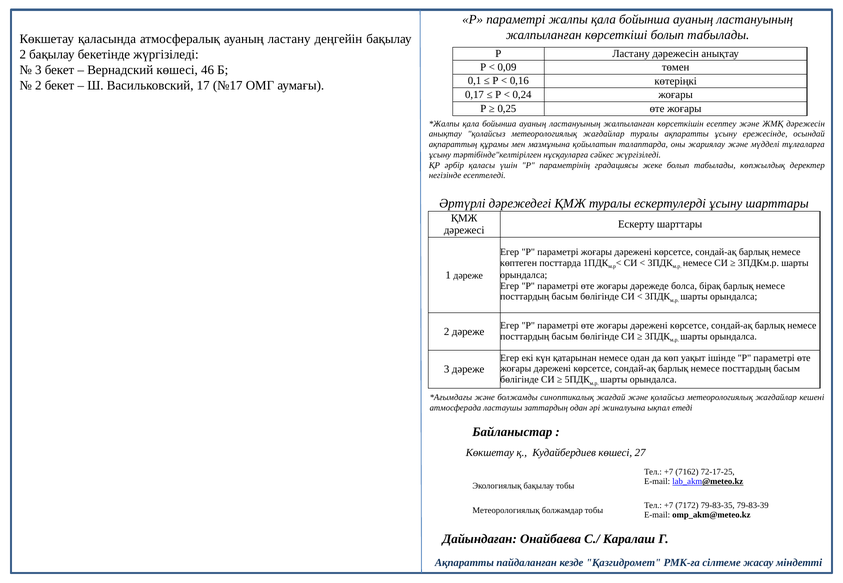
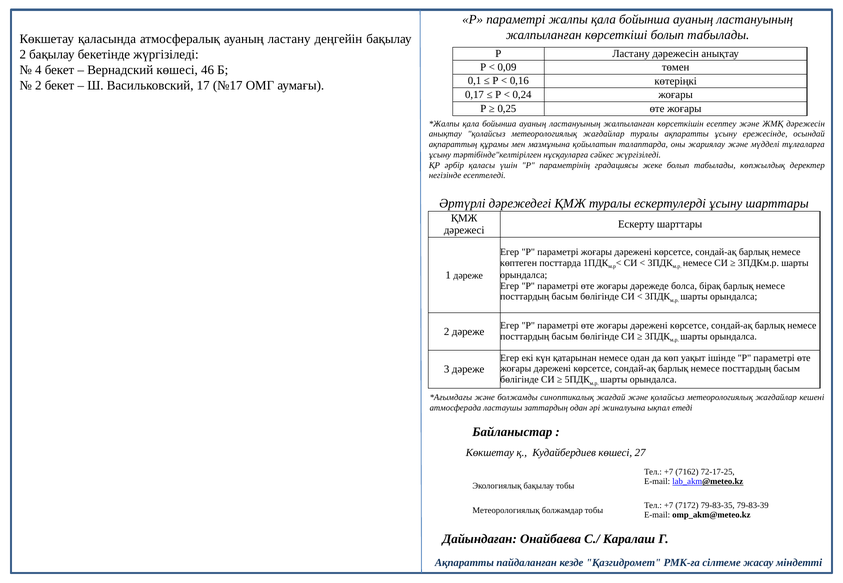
3 at (38, 70): 3 -> 4
